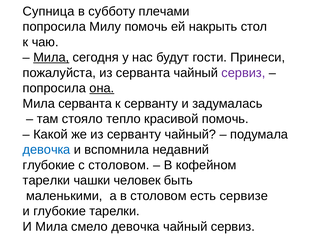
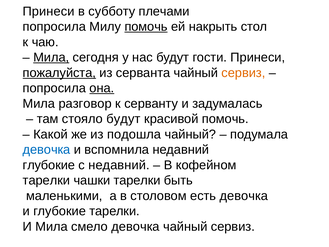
Супница at (49, 11): Супница -> Принеси
помочь at (146, 27) underline: none -> present
пожалуйста underline: none -> present
сервиз at (243, 73) colour: purple -> orange
Мила серванта: серванта -> разговор
стояло тепло: тепло -> будут
из серванту: серванту -> подошла
с столовом: столовом -> недавний
чашки человек: человек -> тарелки
есть сервизе: сервизе -> девочка
